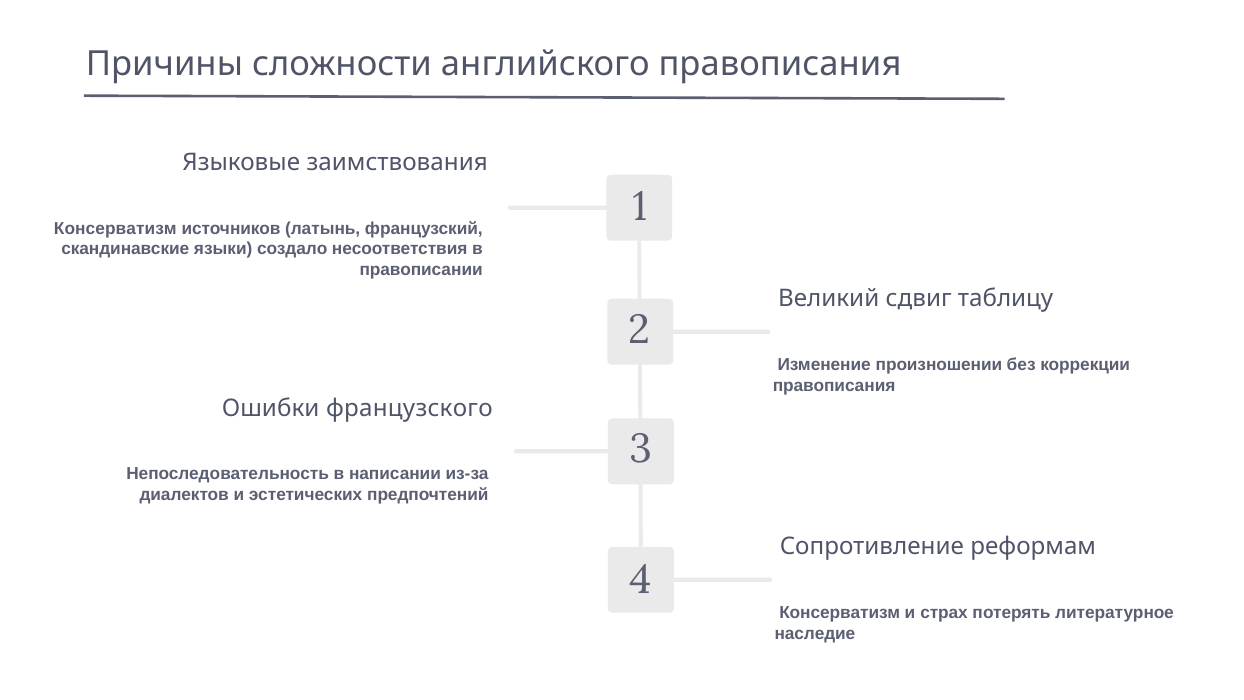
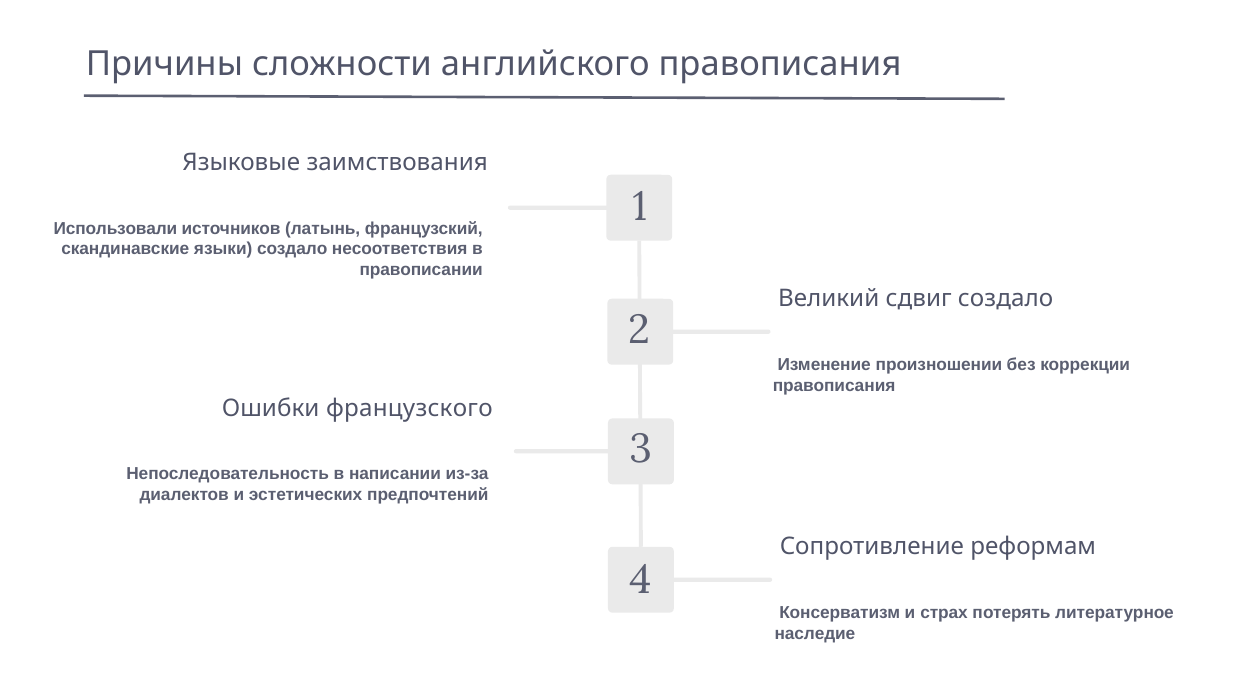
Консерватизм at (115, 228): Консерватизм -> Использовали
сдвиг таблицу: таблицу -> создало
